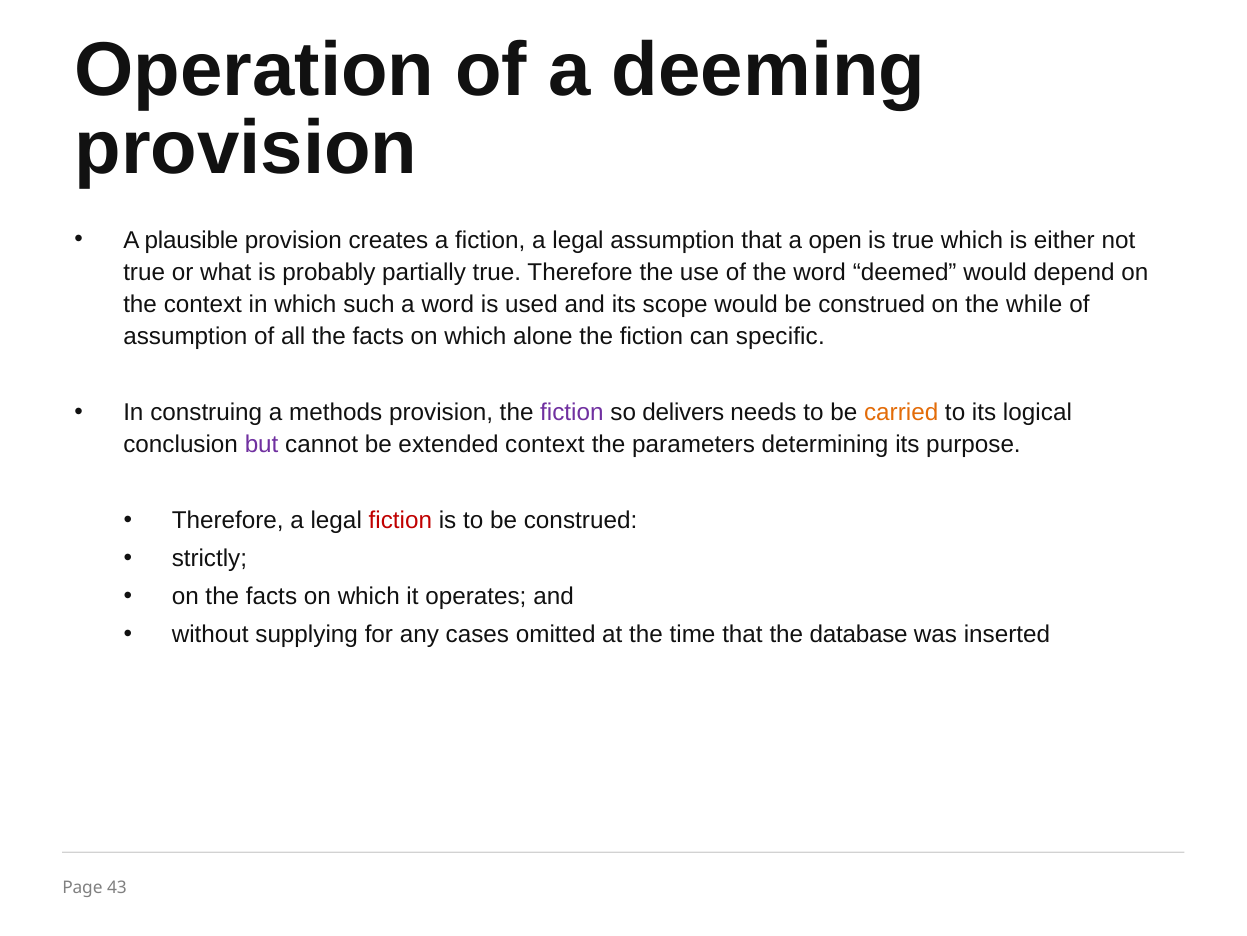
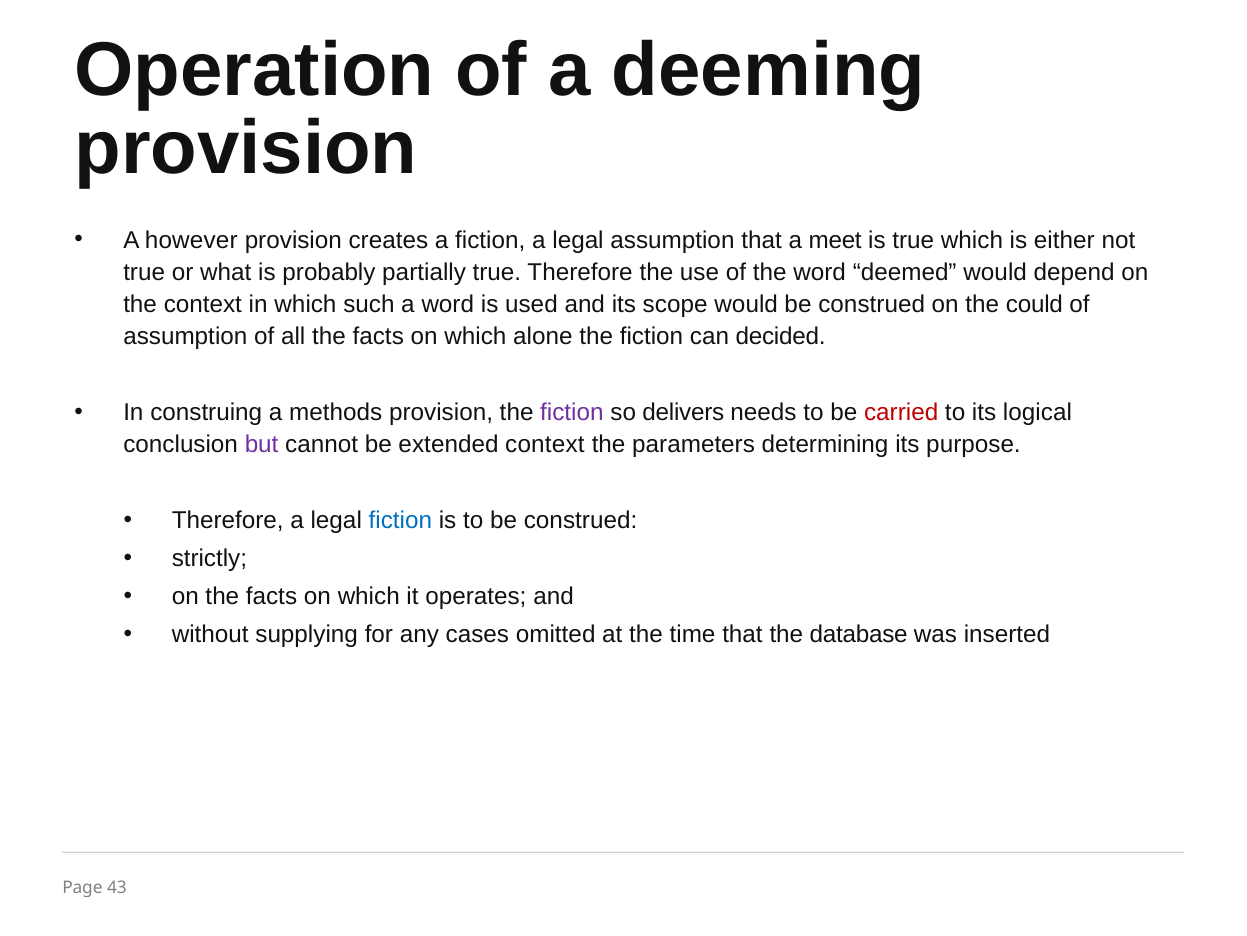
plausible: plausible -> however
open: open -> meet
while: while -> could
specific: specific -> decided
carried colour: orange -> red
fiction at (400, 520) colour: red -> blue
